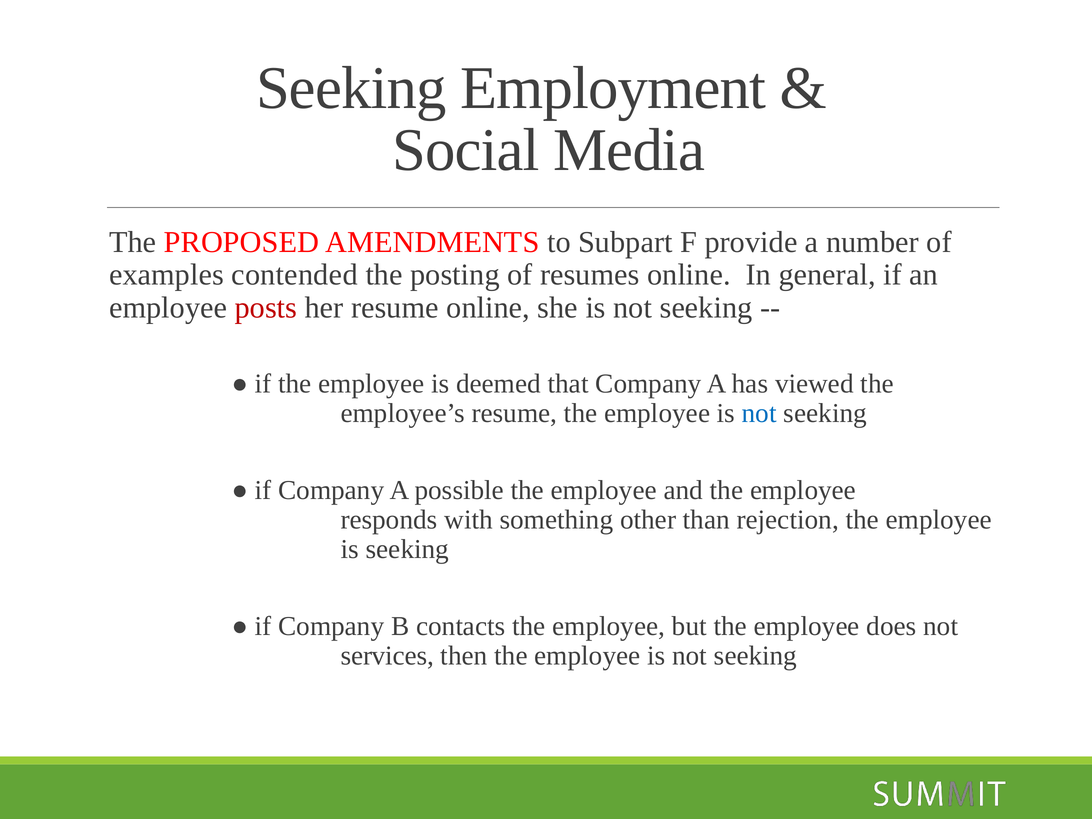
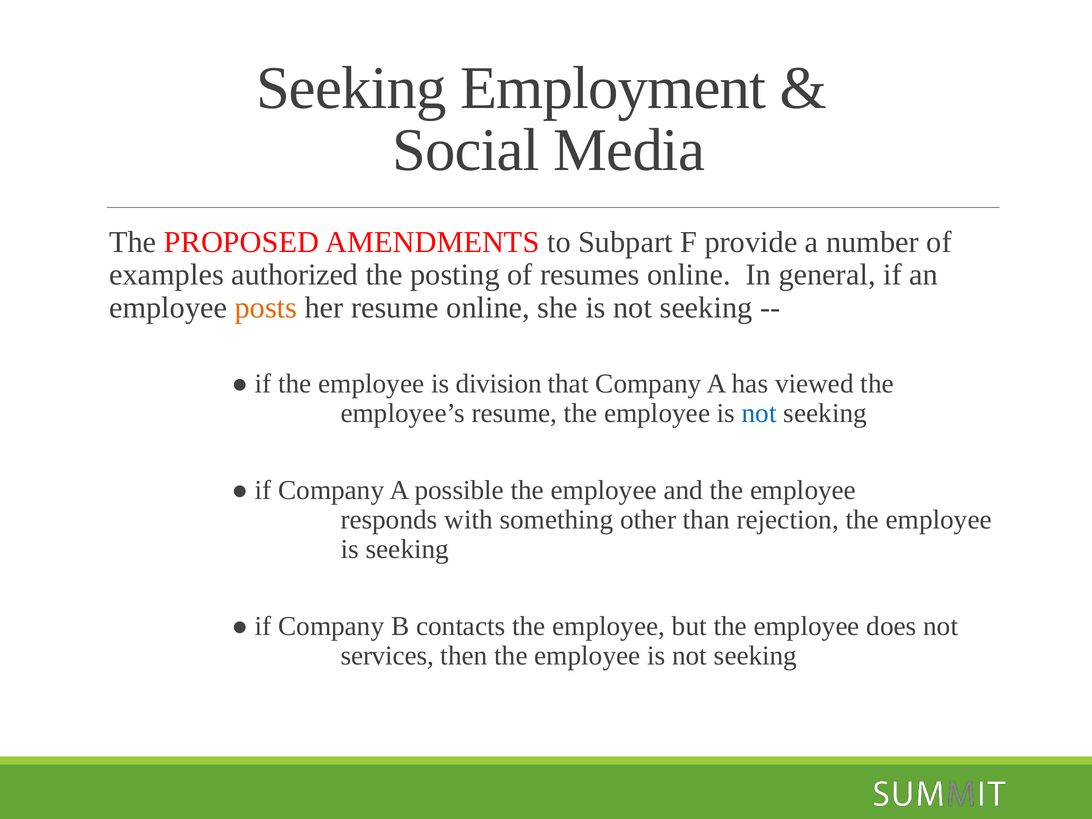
contended: contended -> authorized
posts colour: red -> orange
deemed: deemed -> division
